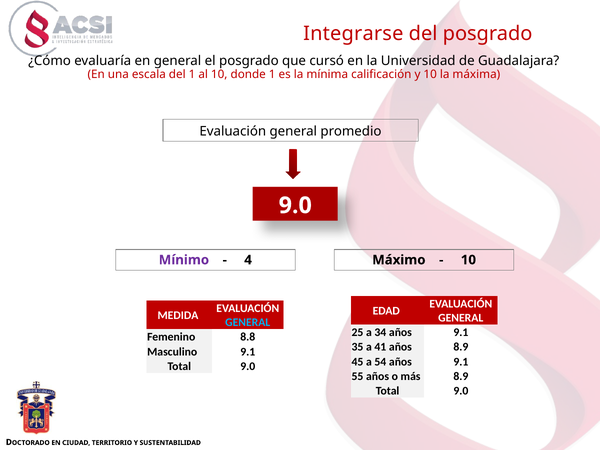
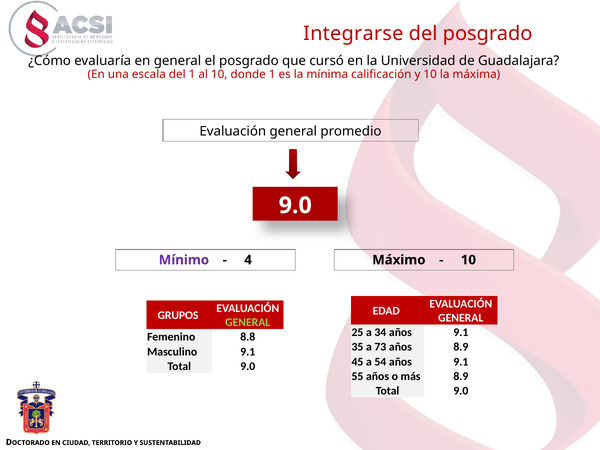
MEDIDA: MEDIDA -> GRUPOS
GENERAL at (248, 323) colour: light blue -> light green
41: 41 -> 73
